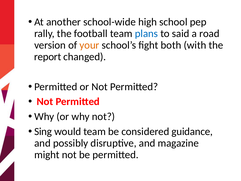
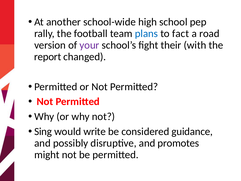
said: said -> fact
your colour: orange -> purple
both: both -> their
would team: team -> write
magazine: magazine -> promotes
